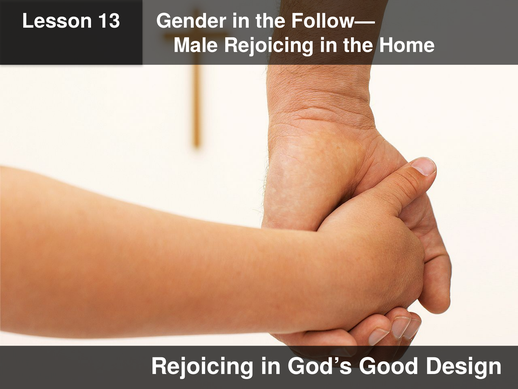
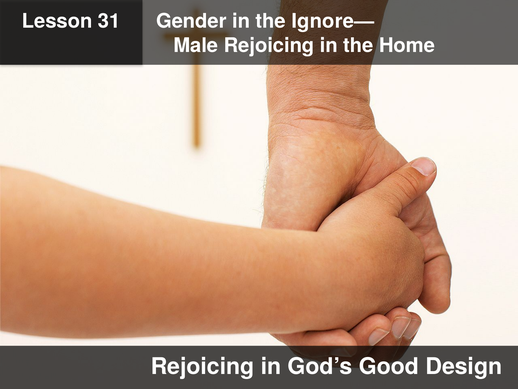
13: 13 -> 31
Follow—: Follow— -> Ignore—
